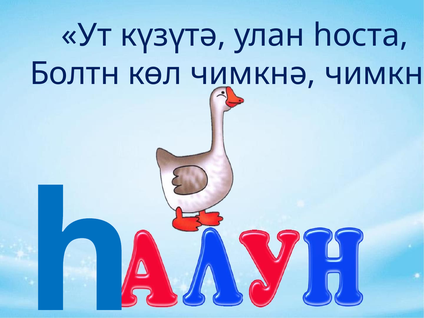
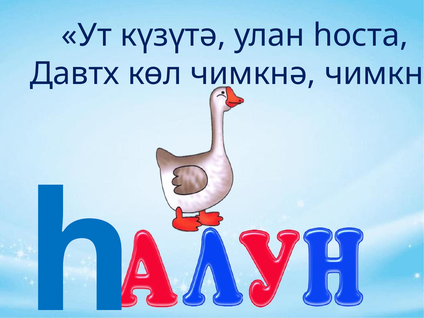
Болтн: Болтн -> Давтх
